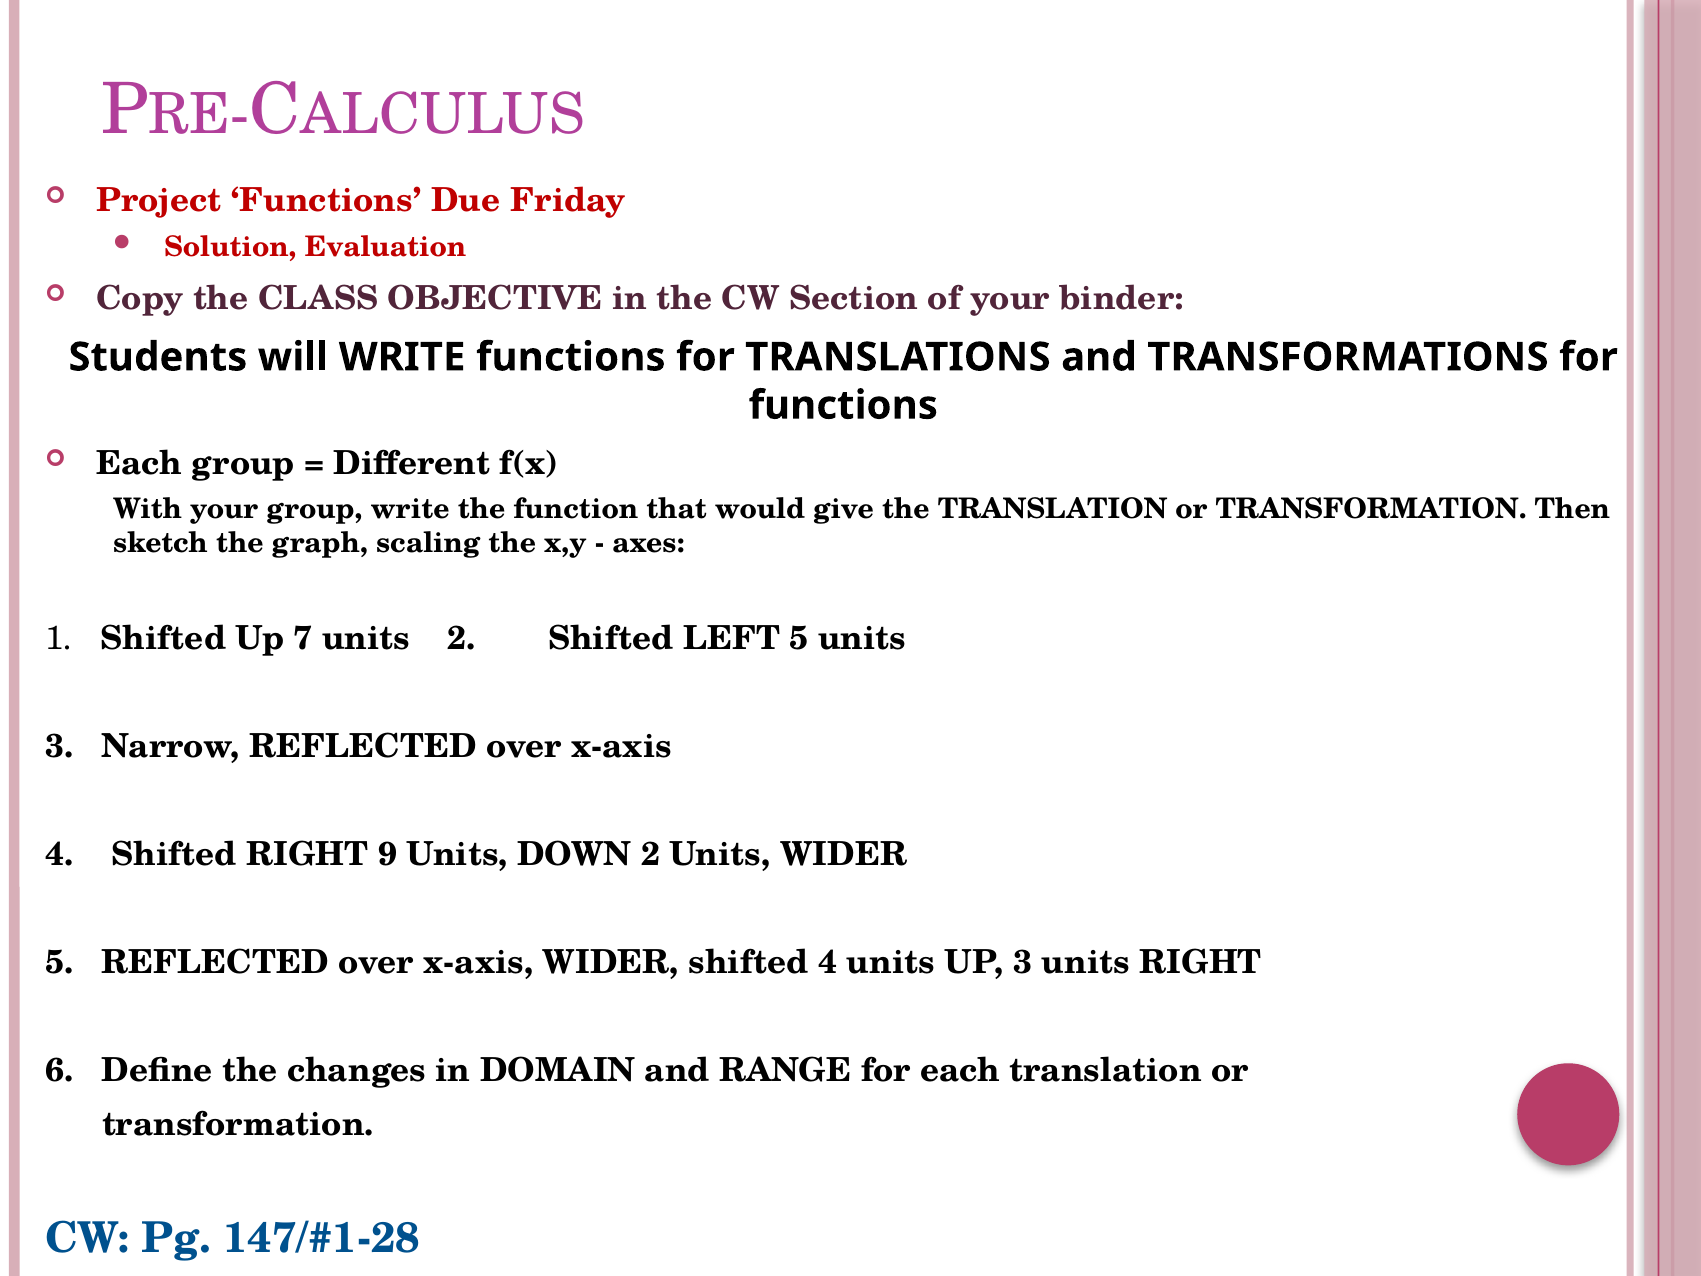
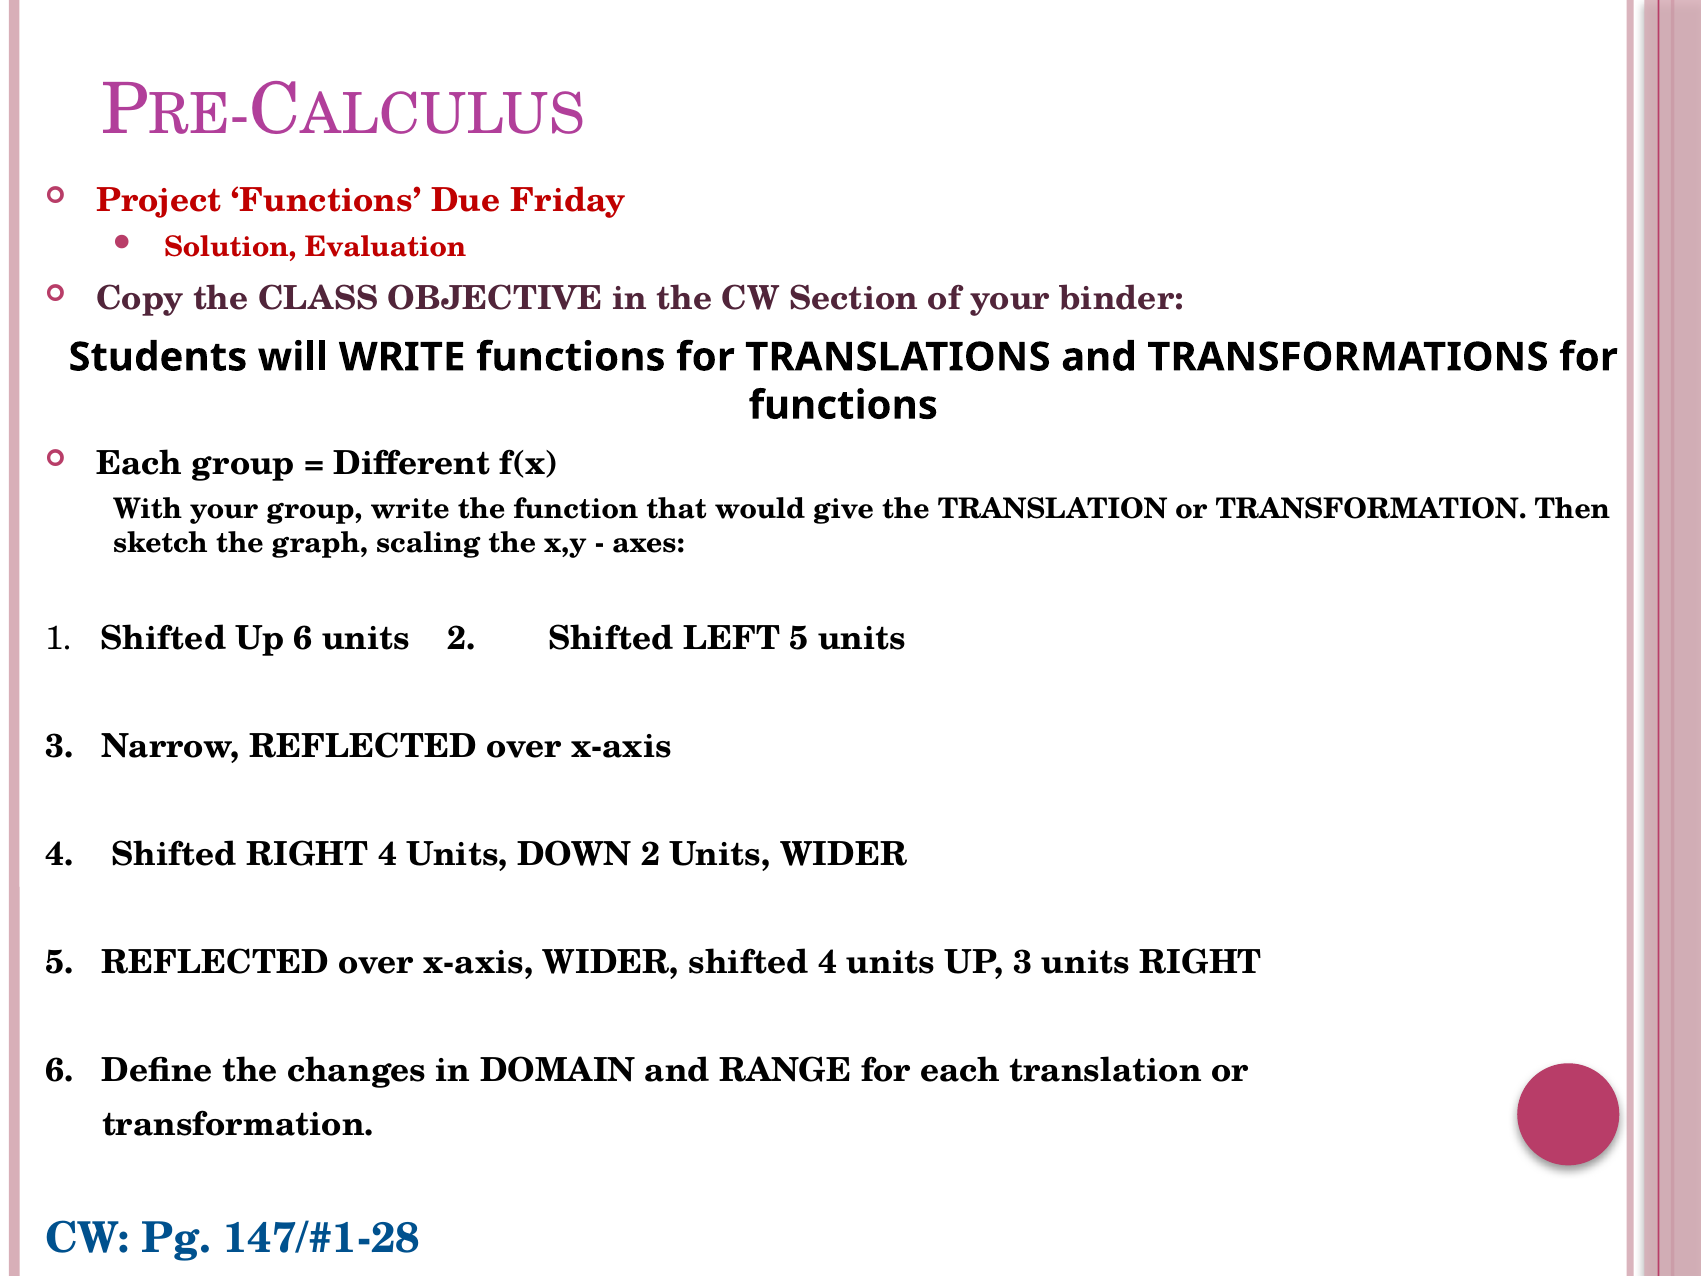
Up 7: 7 -> 6
RIGHT 9: 9 -> 4
